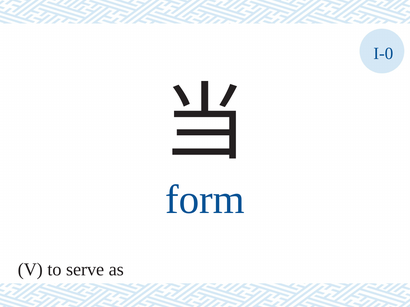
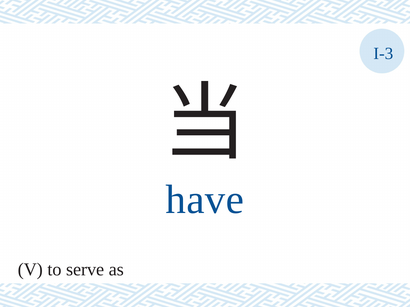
I-0: I-0 -> I-3
form: form -> have
